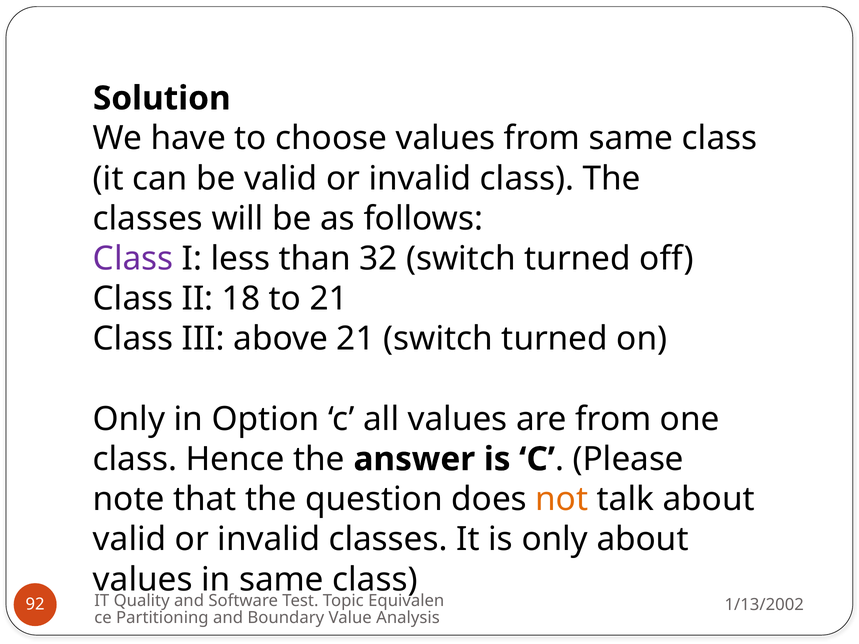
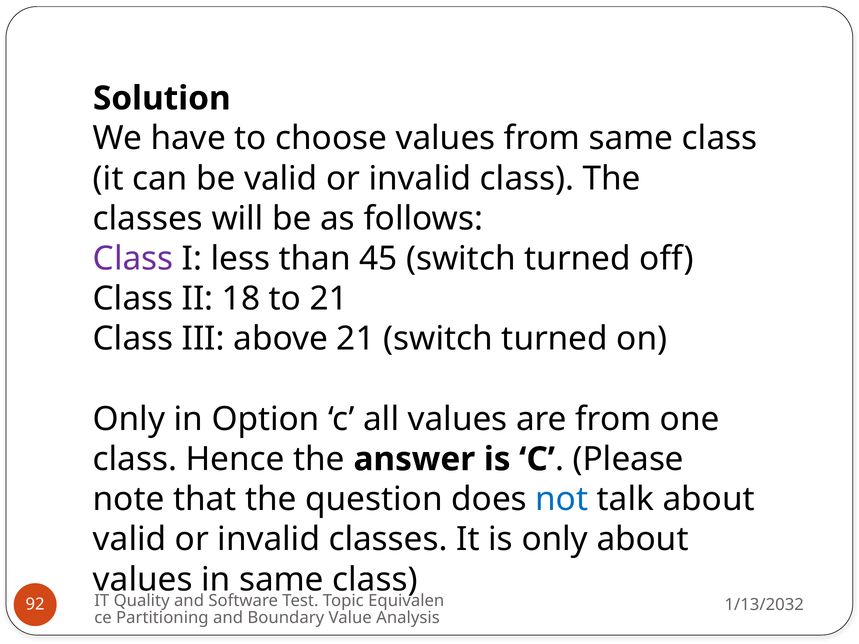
32: 32 -> 45
not colour: orange -> blue
1/13/2002: 1/13/2002 -> 1/13/2032
